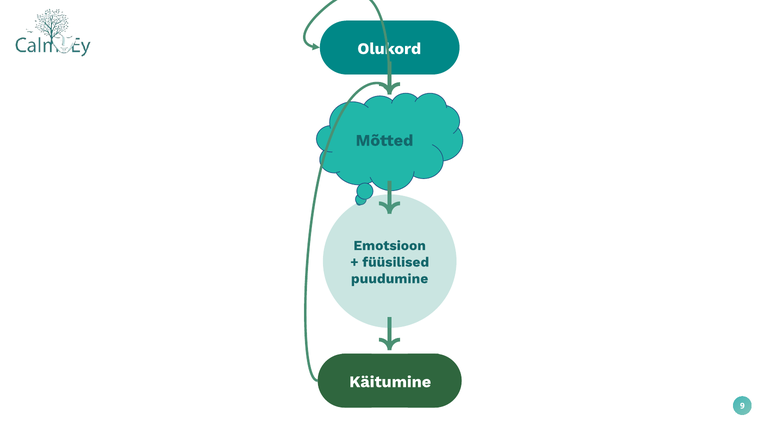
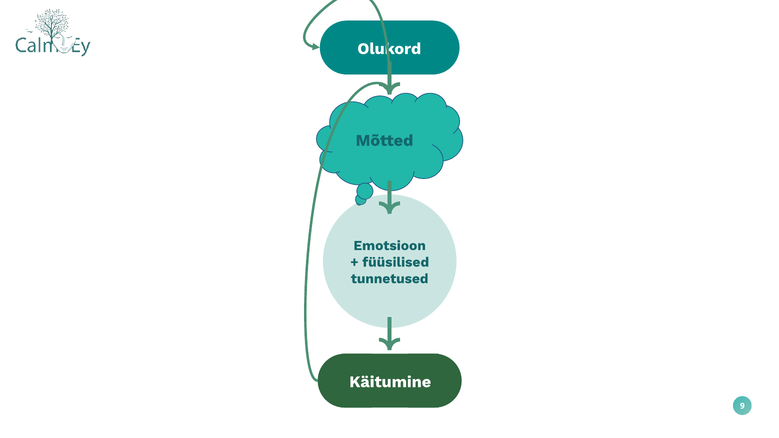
puudumine: puudumine -> tunnetused
